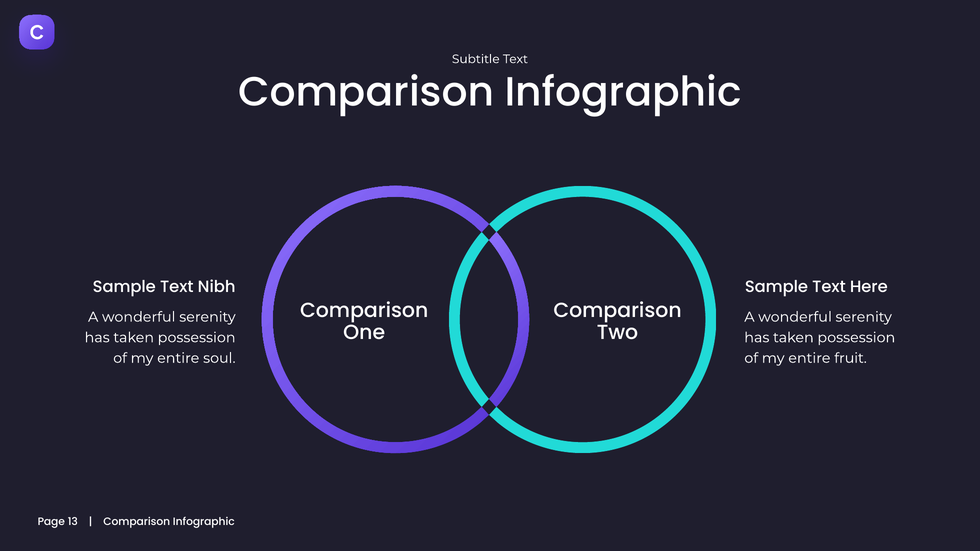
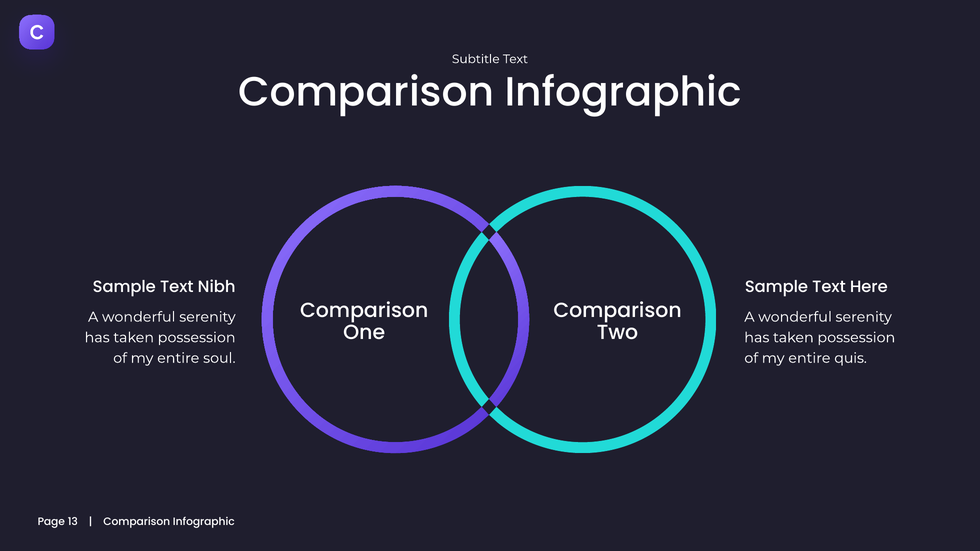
fruit: fruit -> quis
